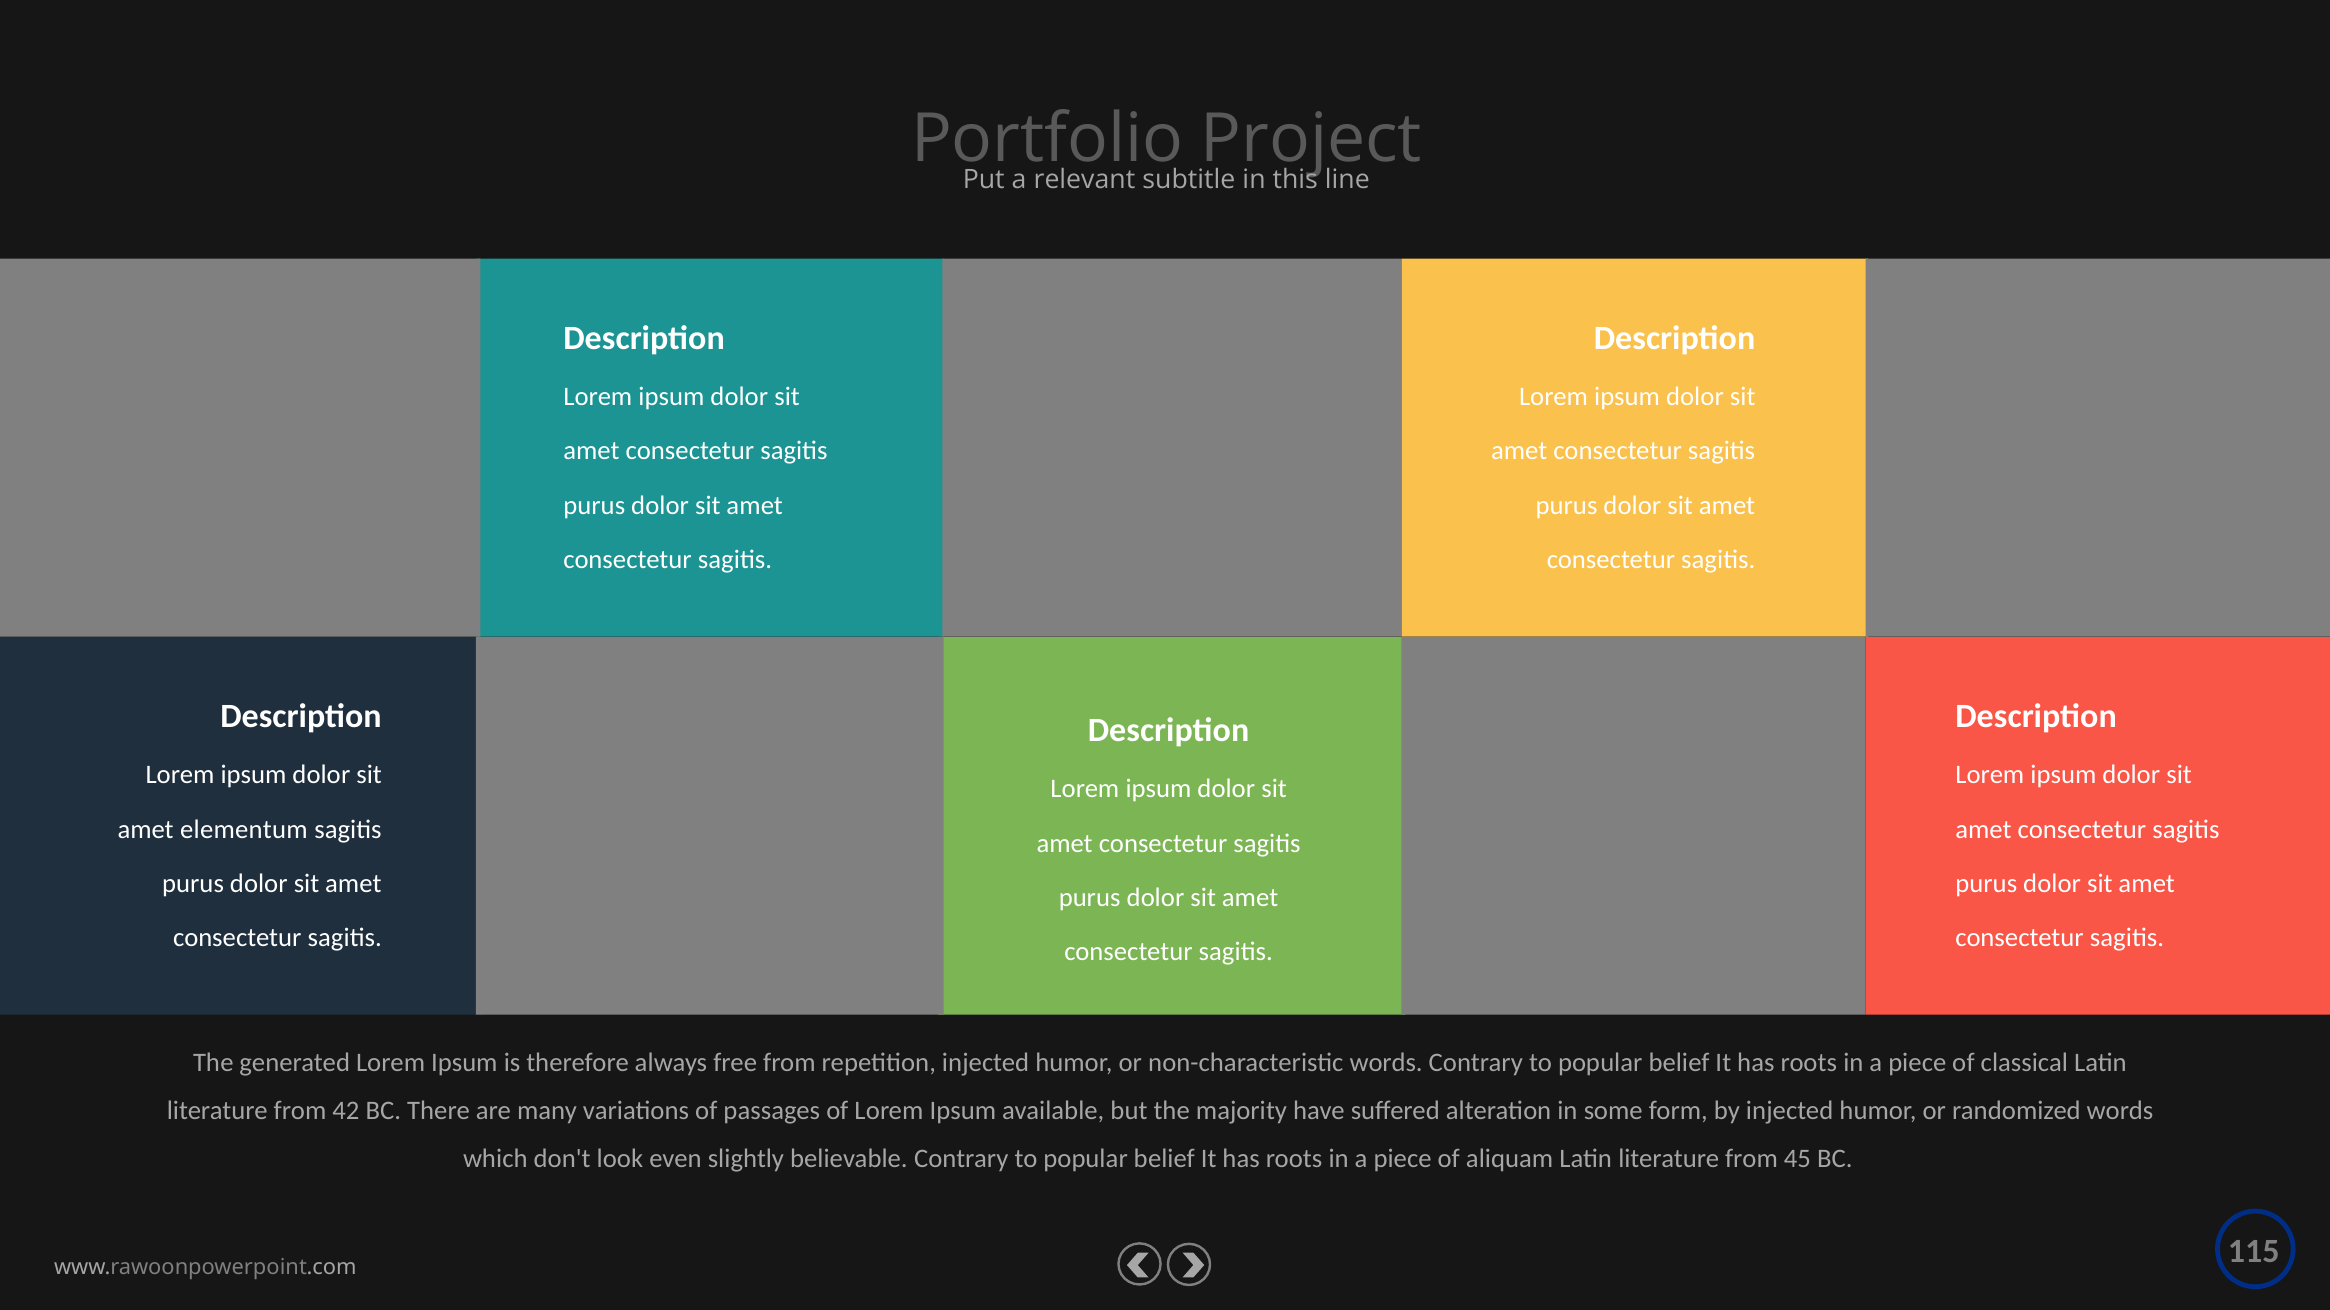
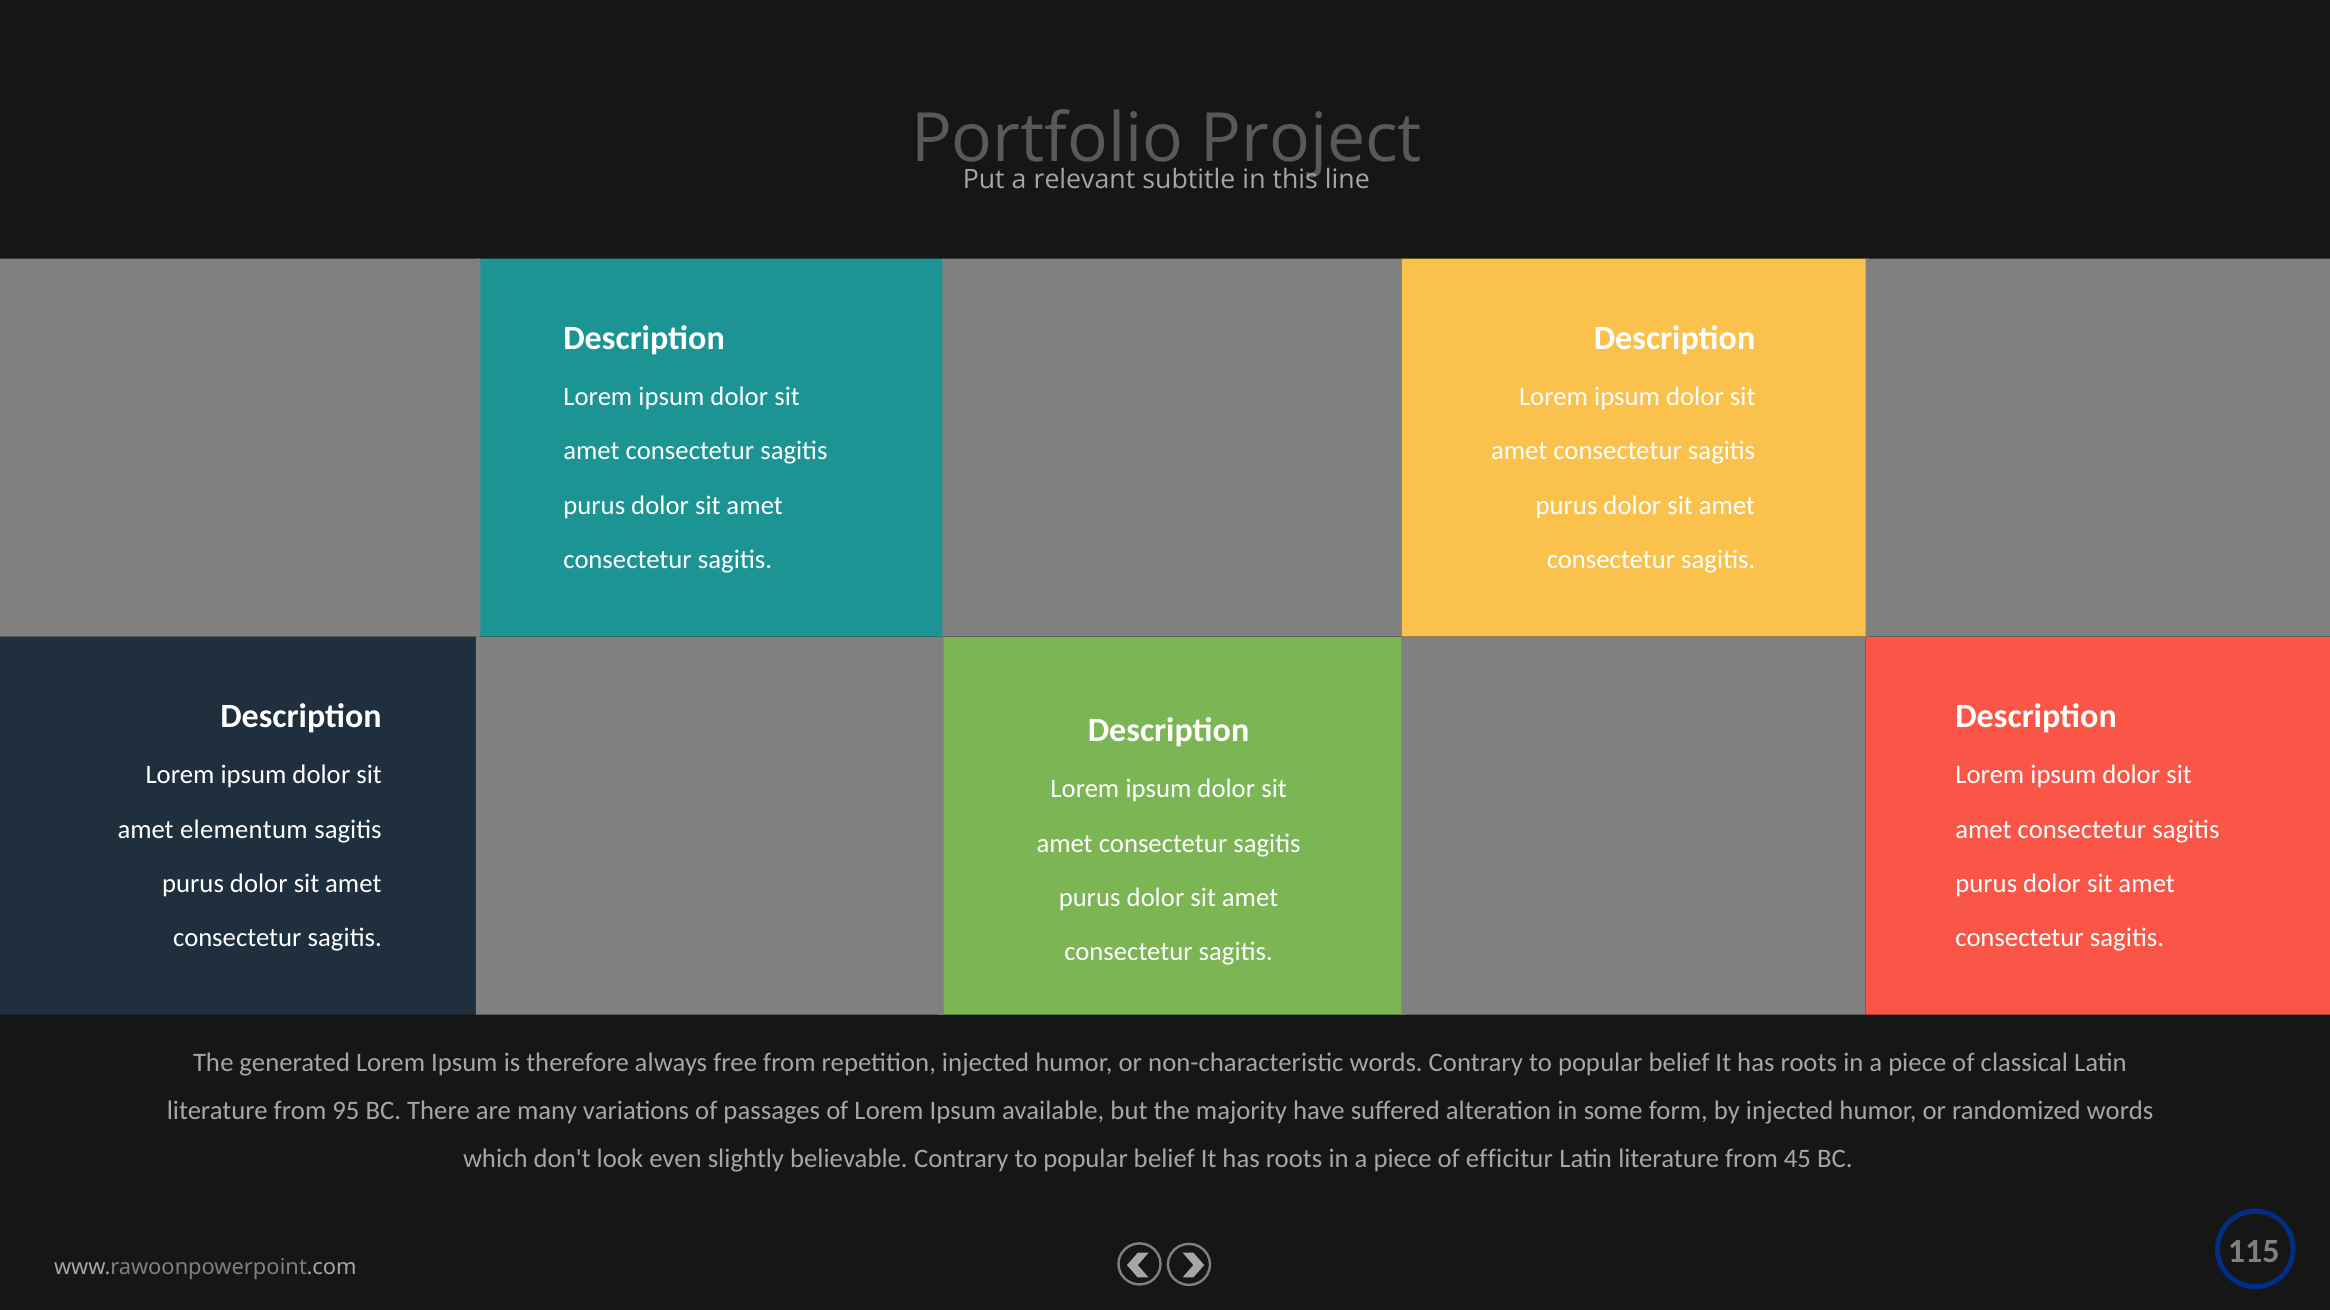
42: 42 -> 95
aliquam: aliquam -> efficitur
